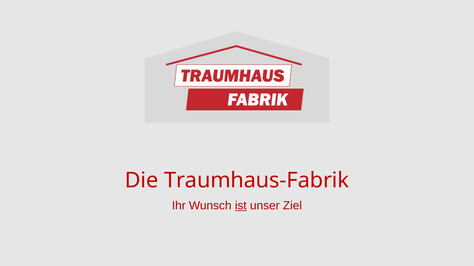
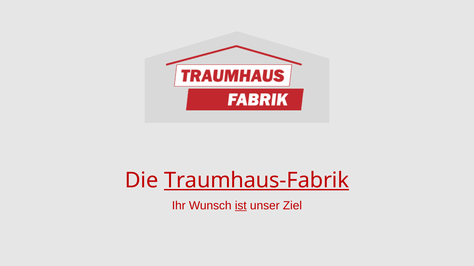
Traumhaus-Fabrik underline: none -> present
